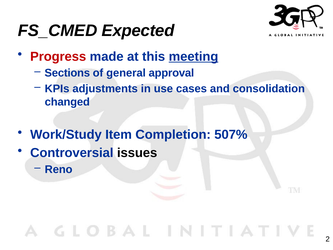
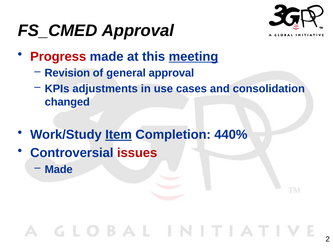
FS_CMED Expected: Expected -> Approval
Sections: Sections -> Revision
Item underline: none -> present
507%: 507% -> 440%
issues colour: black -> red
Reno at (59, 169): Reno -> Made
